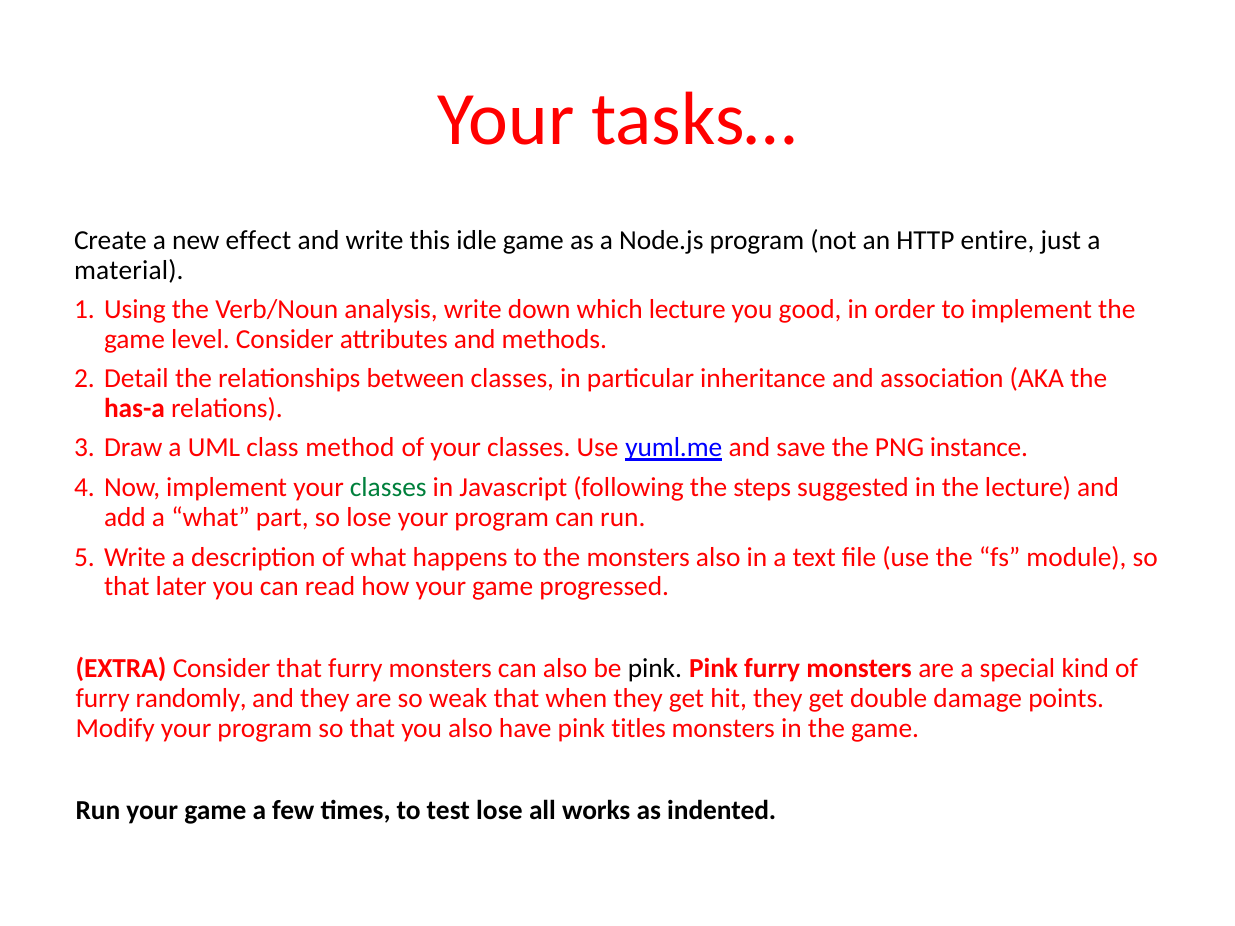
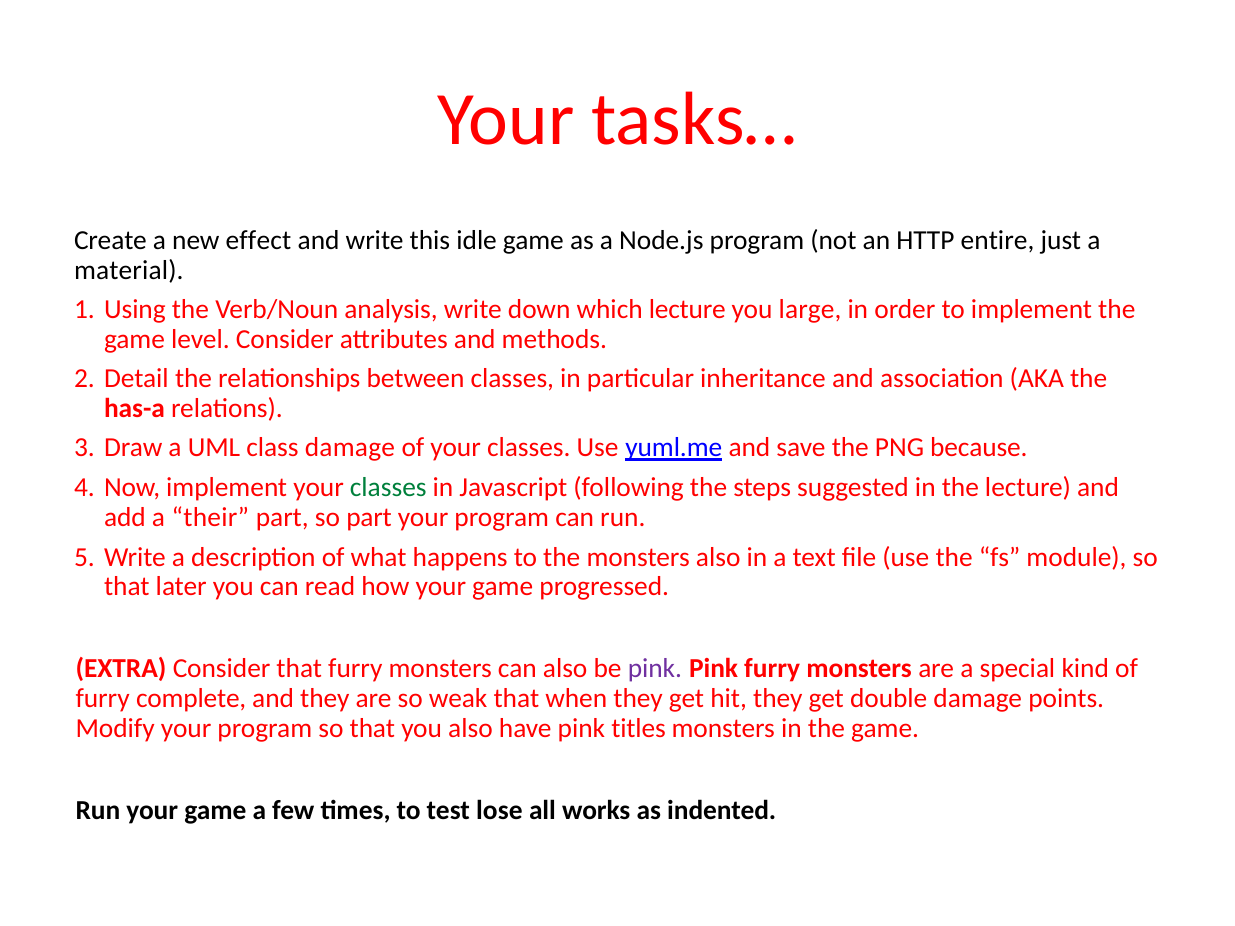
good: good -> large
class method: method -> damage
instance: instance -> because
a what: what -> their
so lose: lose -> part
pink at (655, 669) colour: black -> purple
randomly: randomly -> complete
